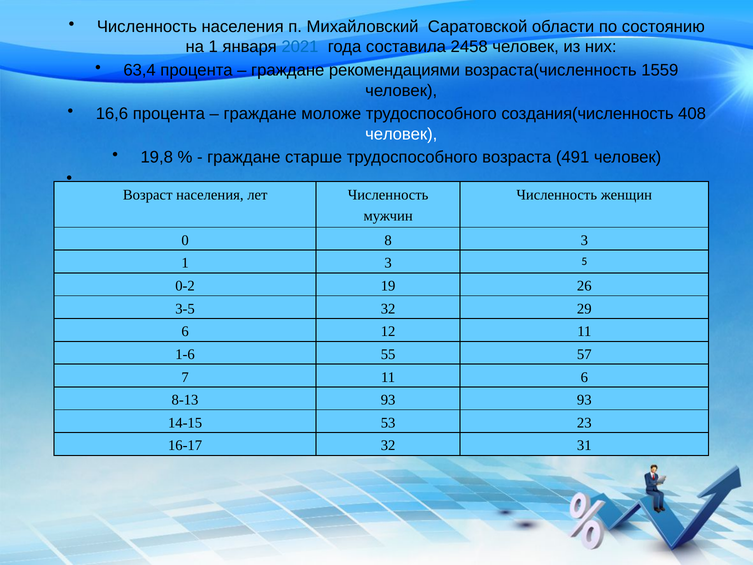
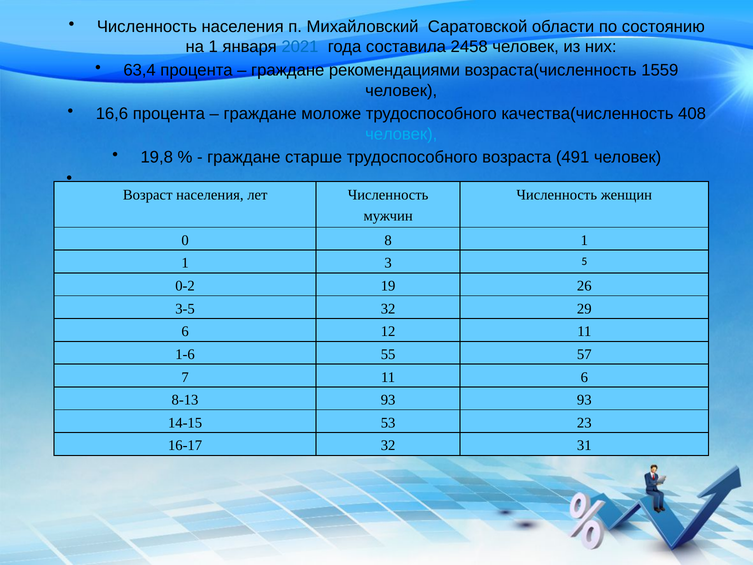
создания(численность: создания(численность -> качества(численность
человек at (401, 134) colour: white -> light blue
8 3: 3 -> 1
